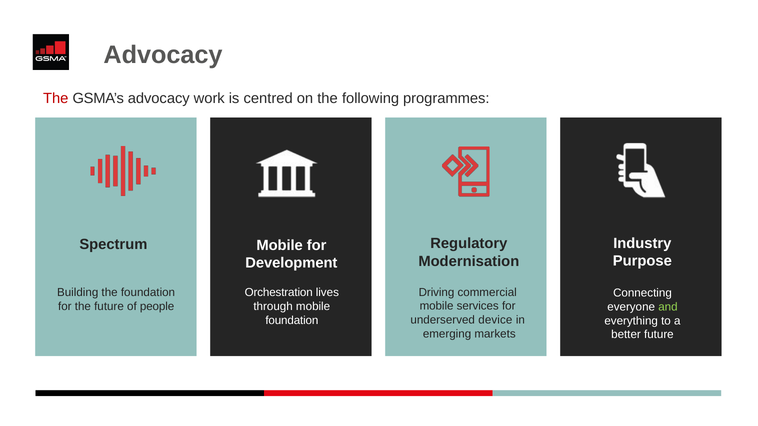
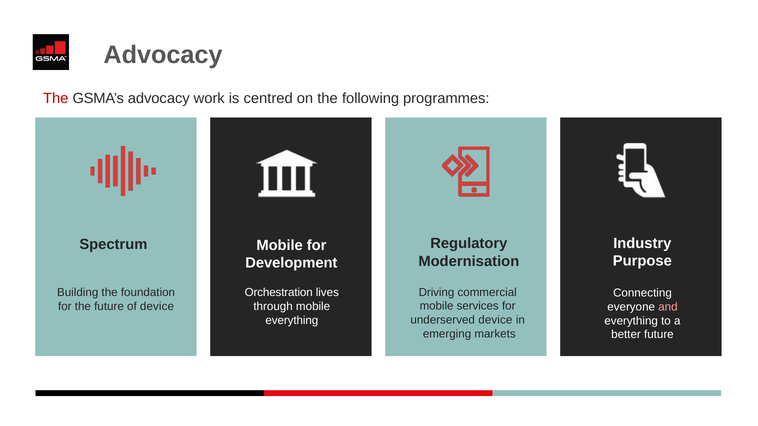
of people: people -> device
and colour: light green -> pink
foundation at (292, 321): foundation -> everything
